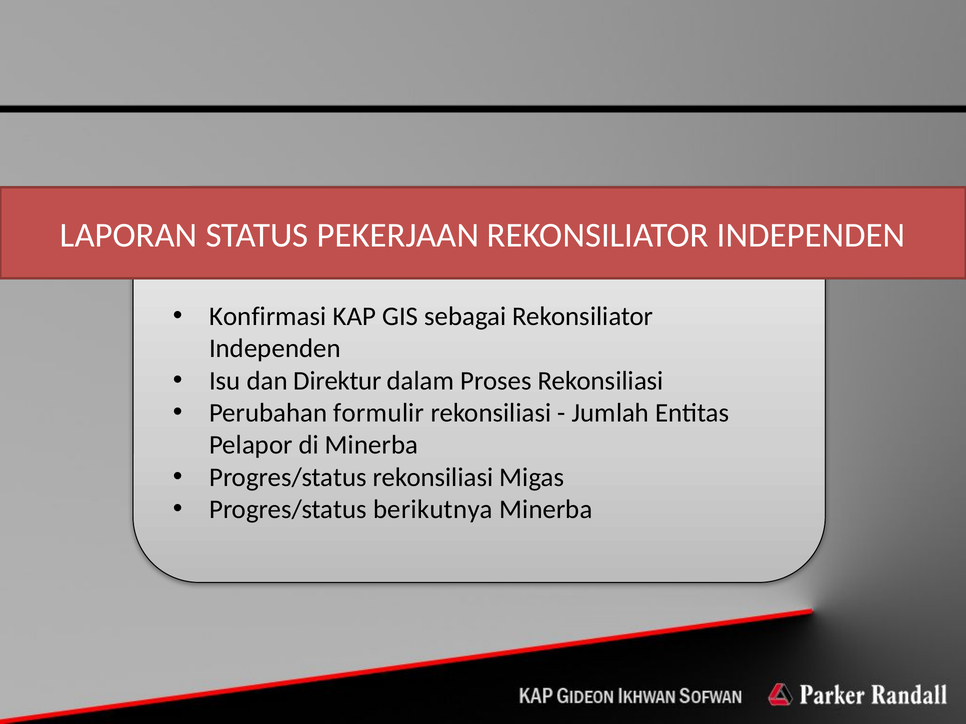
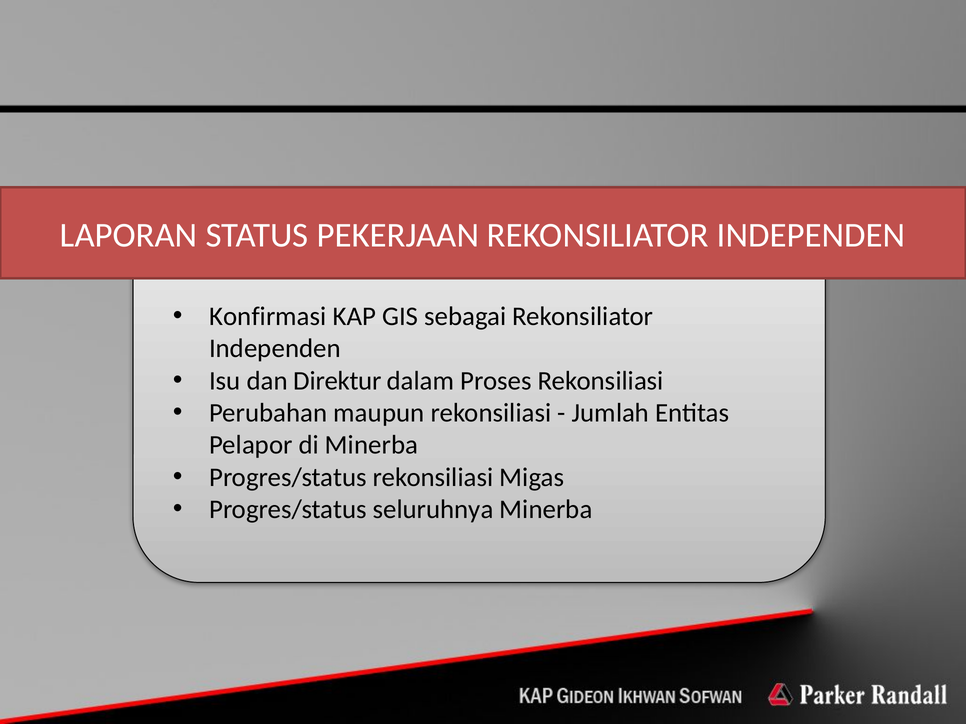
formulir: formulir -> maupun
berikutnya: berikutnya -> seluruhnya
